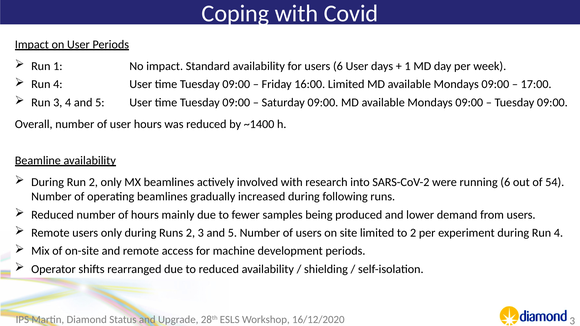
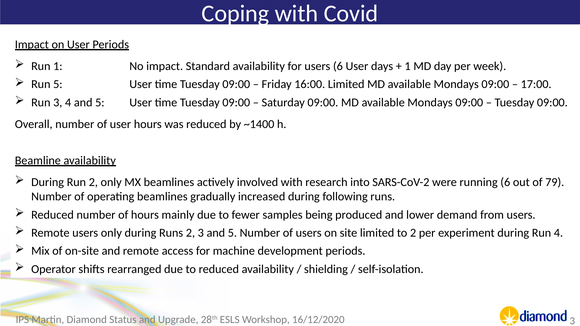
4 at (58, 84): 4 -> 5
54: 54 -> 79
